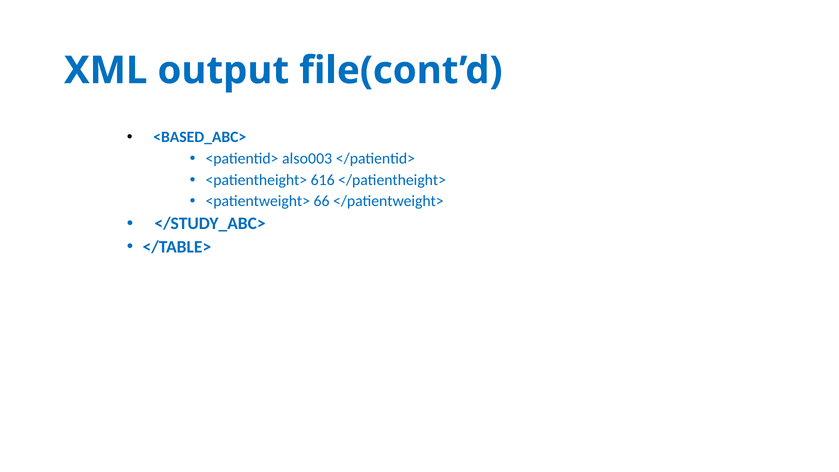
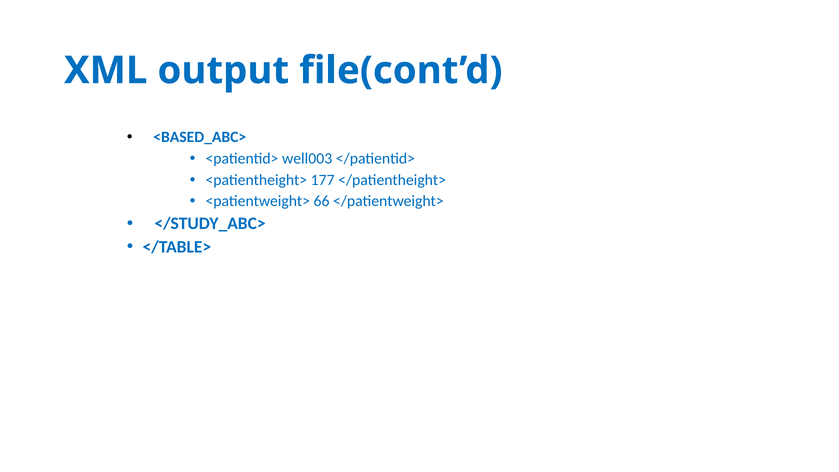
also003: also003 -> well003
616: 616 -> 177
